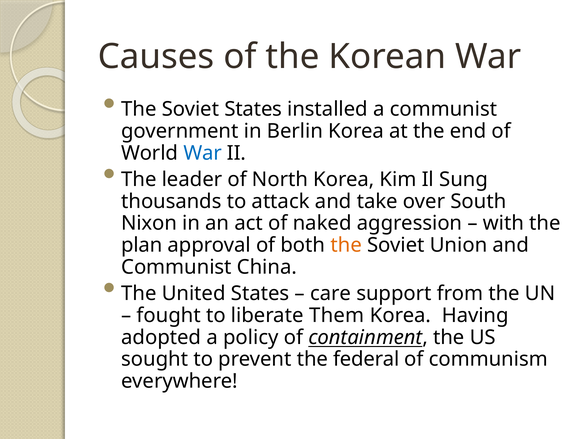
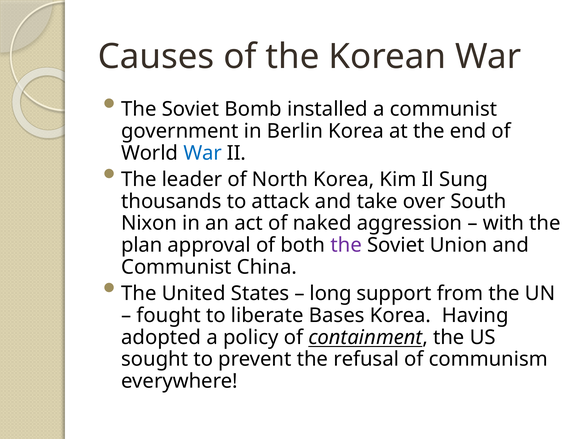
Soviet States: States -> Bomb
the at (346, 245) colour: orange -> purple
care: care -> long
Them: Them -> Bases
federal: federal -> refusal
